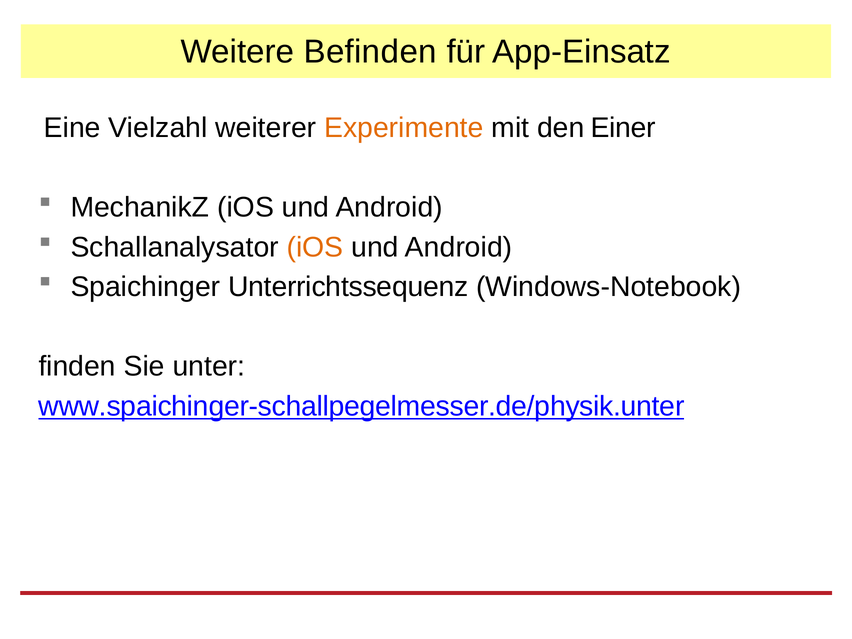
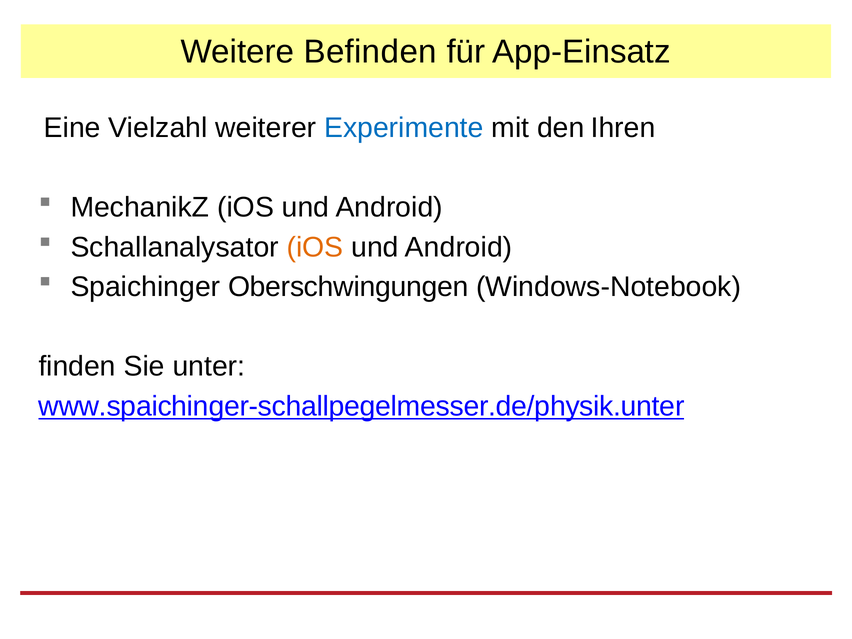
Experimente colour: orange -> blue
Einer: Einer -> Ihren
Unterrichtssequenz: Unterrichtssequenz -> Oberschwingungen
